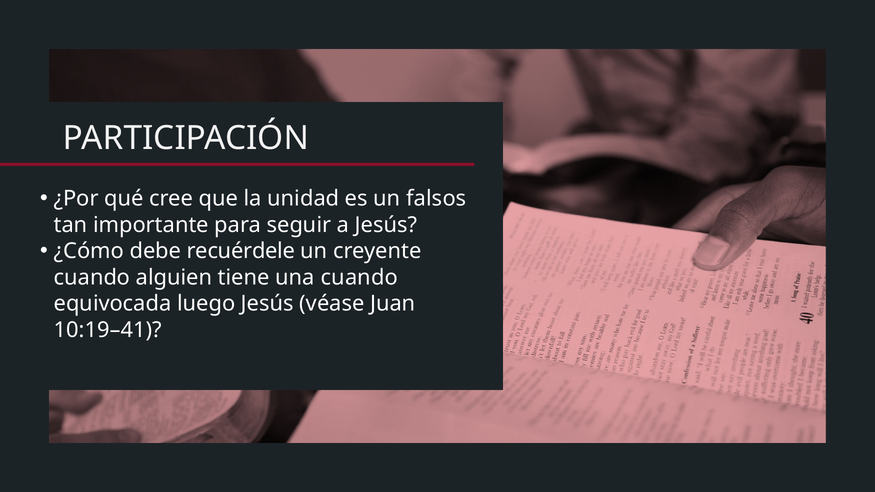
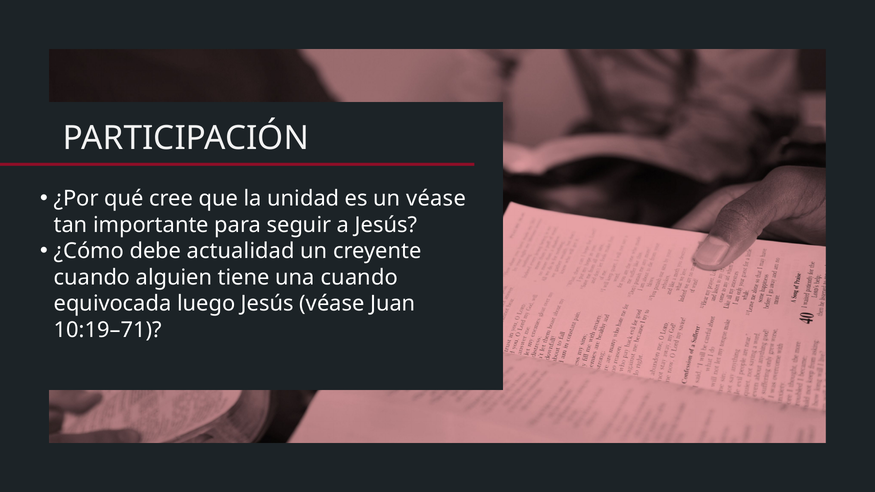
un falsos: falsos -> véase
recuérdele: recuérdele -> actualidad
10:19–41: 10:19–41 -> 10:19–71
